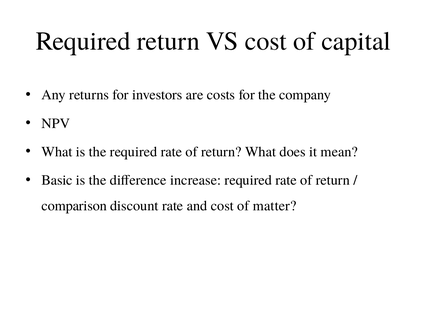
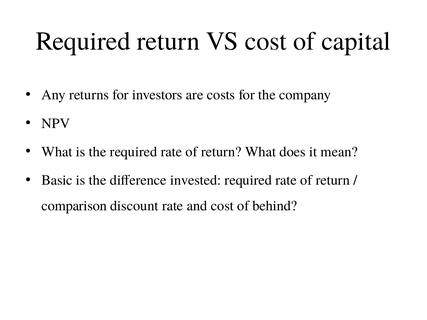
increase: increase -> invested
matter: matter -> behind
